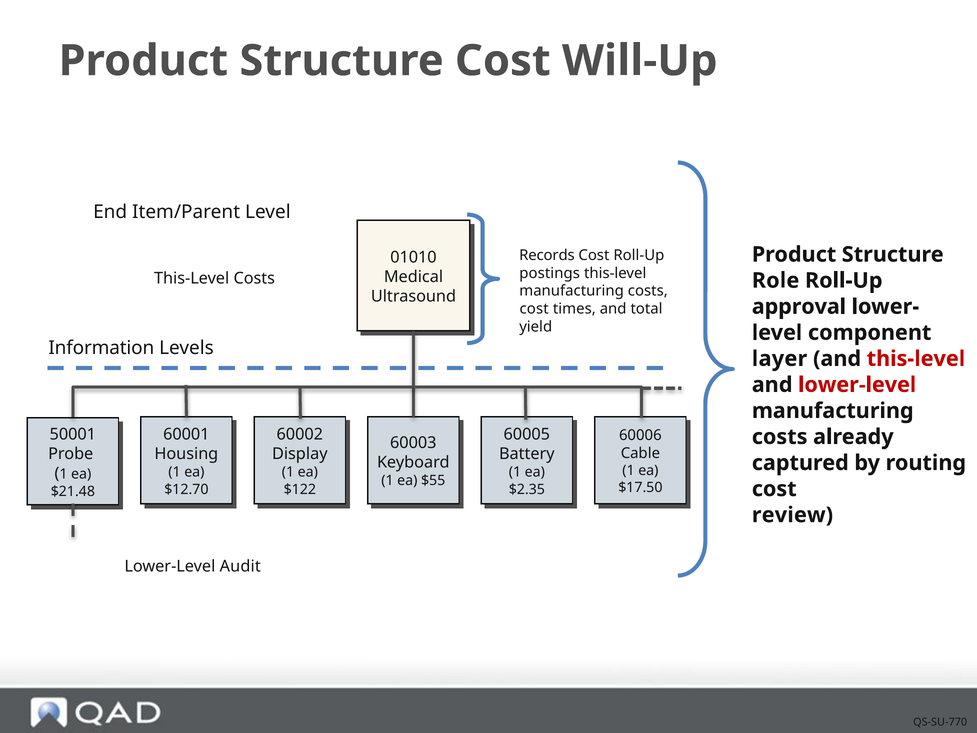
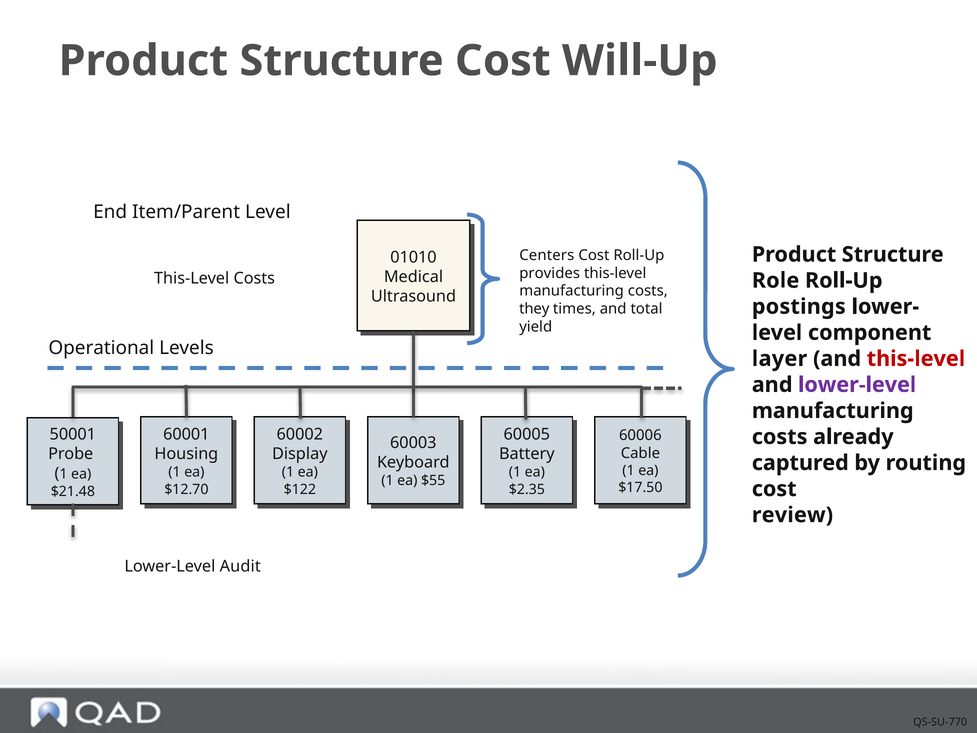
Records: Records -> Centers
postings: postings -> provides
approval: approval -> postings
cost at (534, 309): cost -> they
Information: Information -> Operational
lower-level at (857, 385) colour: red -> purple
